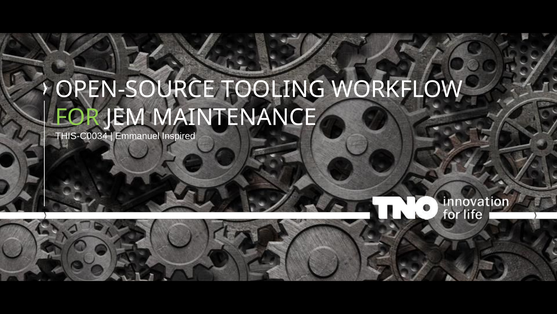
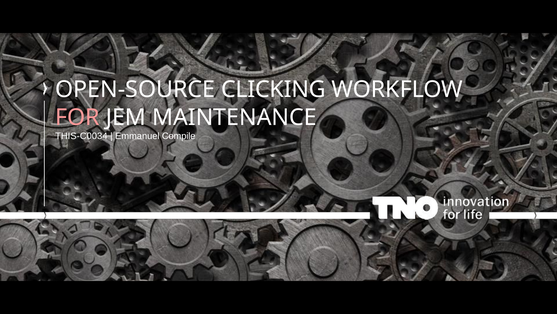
TOOLING: TOOLING -> CLICKING
FOR colour: light green -> pink
Inspired: Inspired -> Compile
